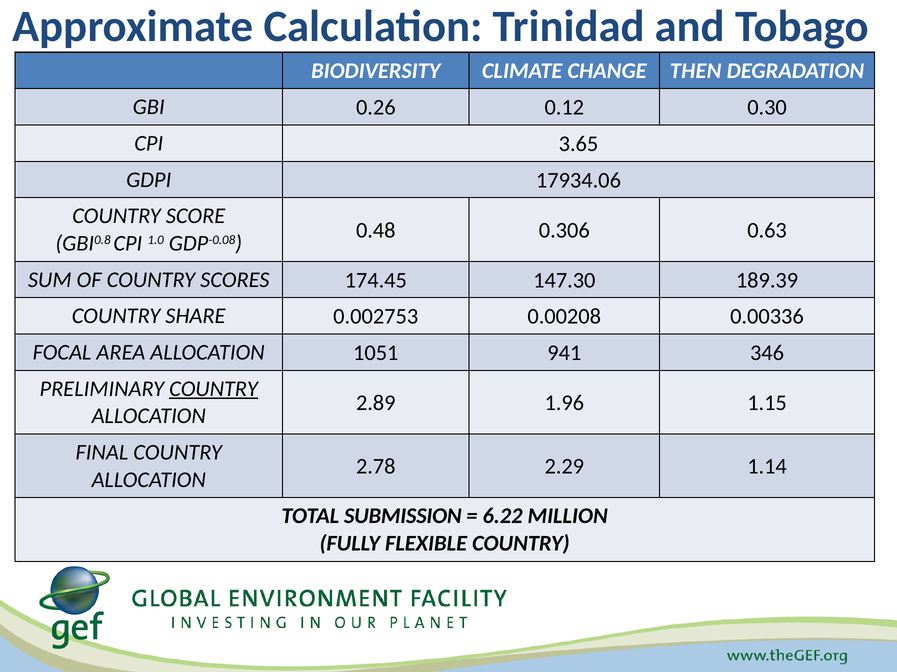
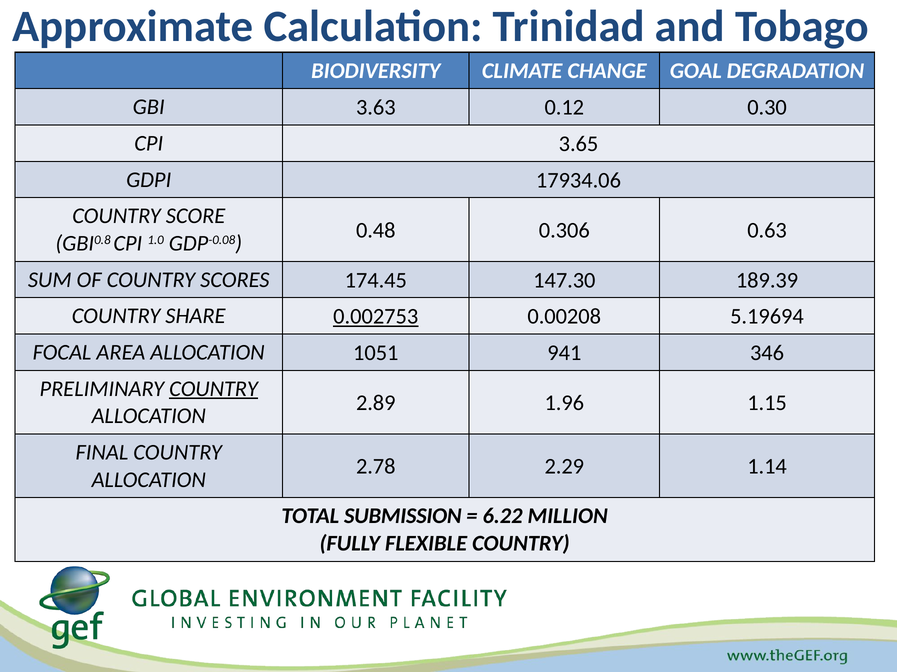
THEN: THEN -> GOAL
0.26: 0.26 -> 3.63
0.002753 underline: none -> present
0.00336: 0.00336 -> 5.19694
